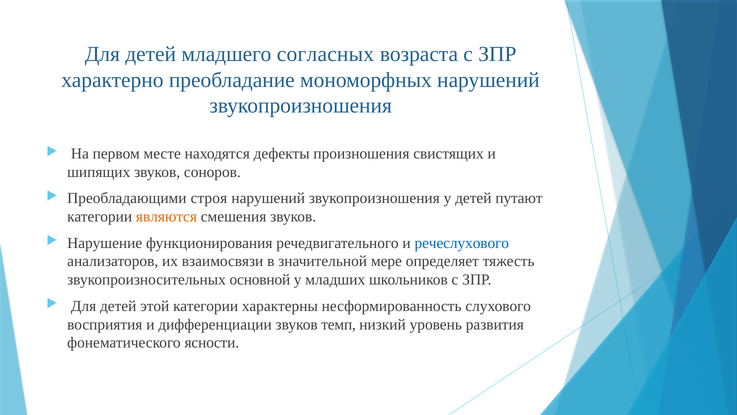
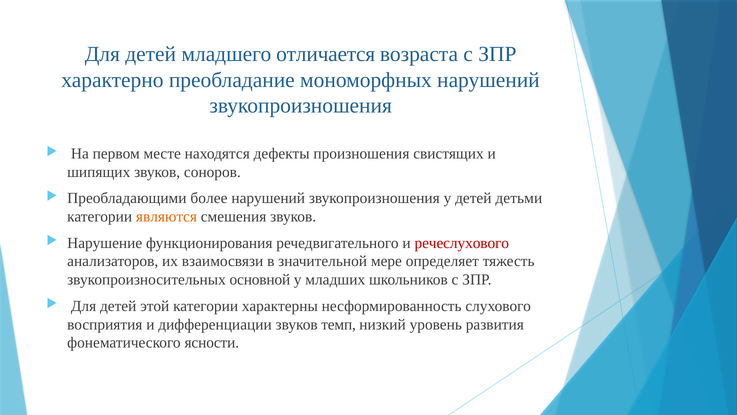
согласных: согласных -> отличается
строя: строя -> более
путают: путают -> детьми
речеслухового colour: blue -> red
